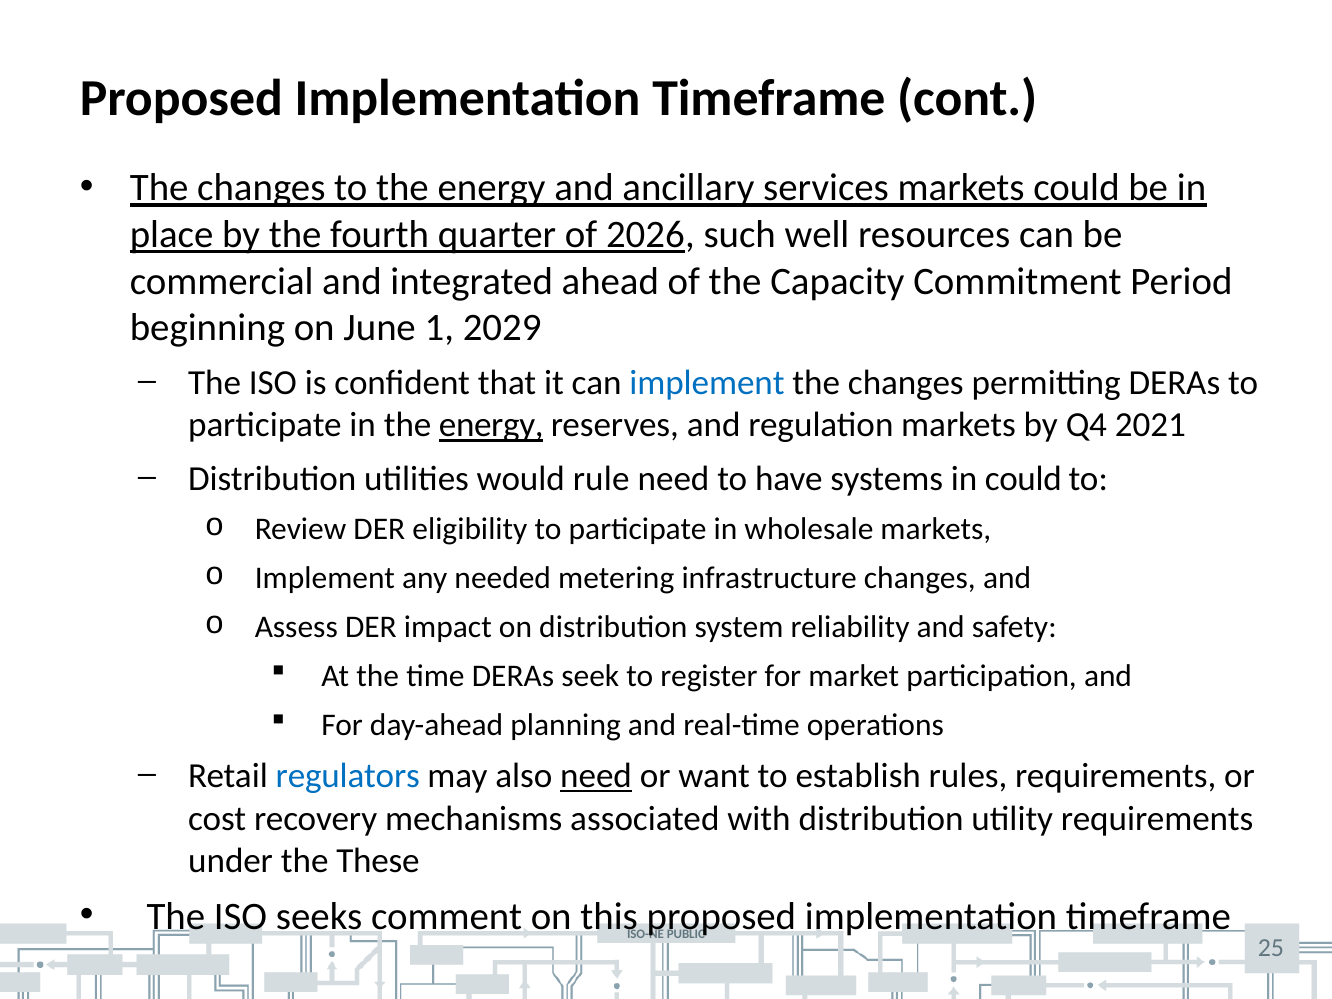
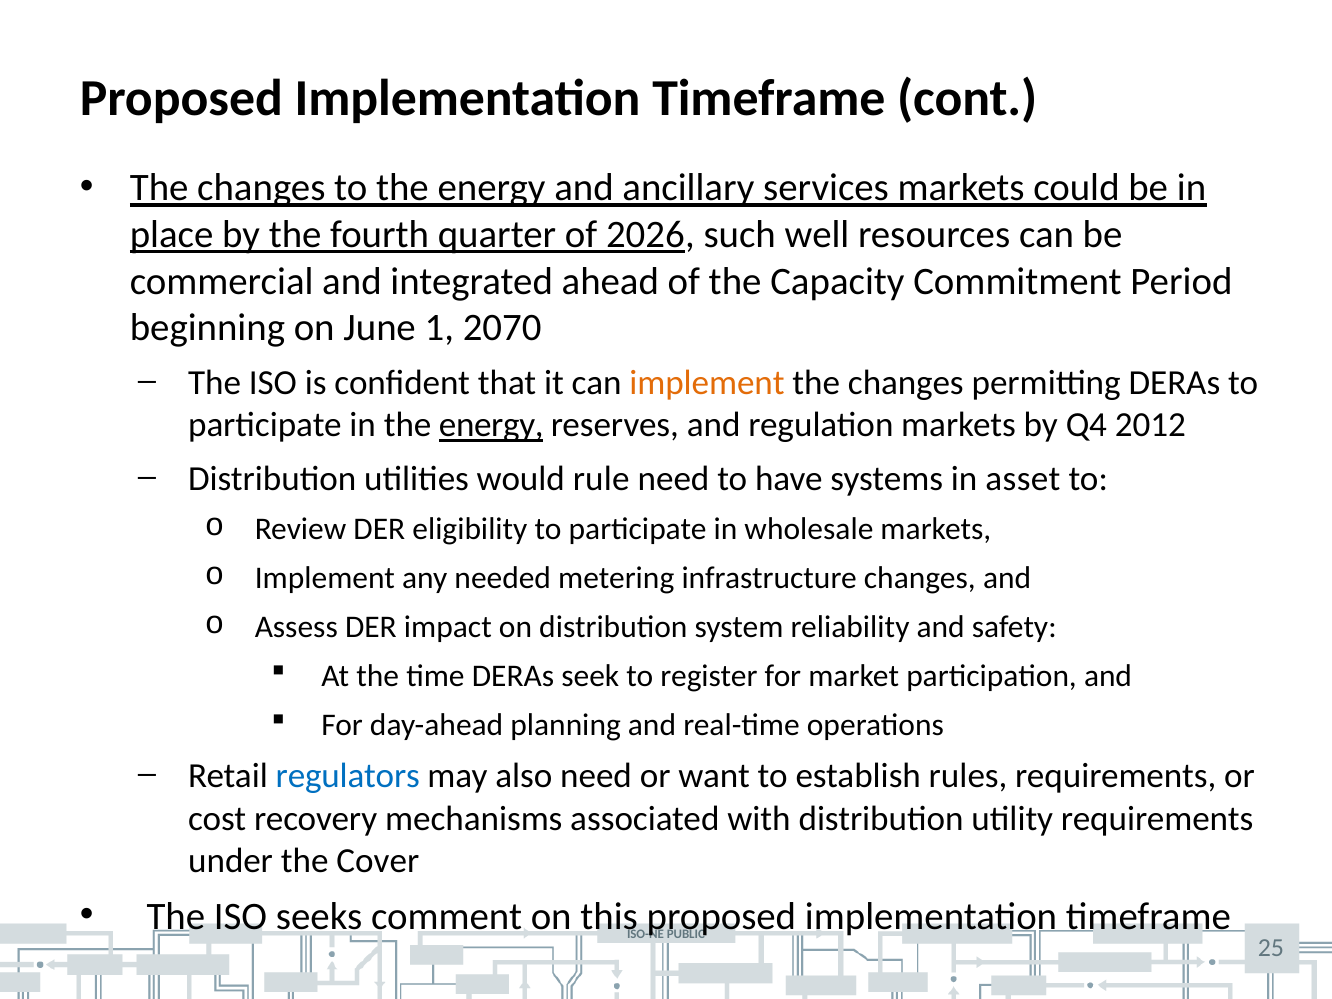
2029: 2029 -> 2070
implement at (707, 383) colour: blue -> orange
2021: 2021 -> 2012
in could: could -> asset
need at (596, 776) underline: present -> none
These: These -> Cover
